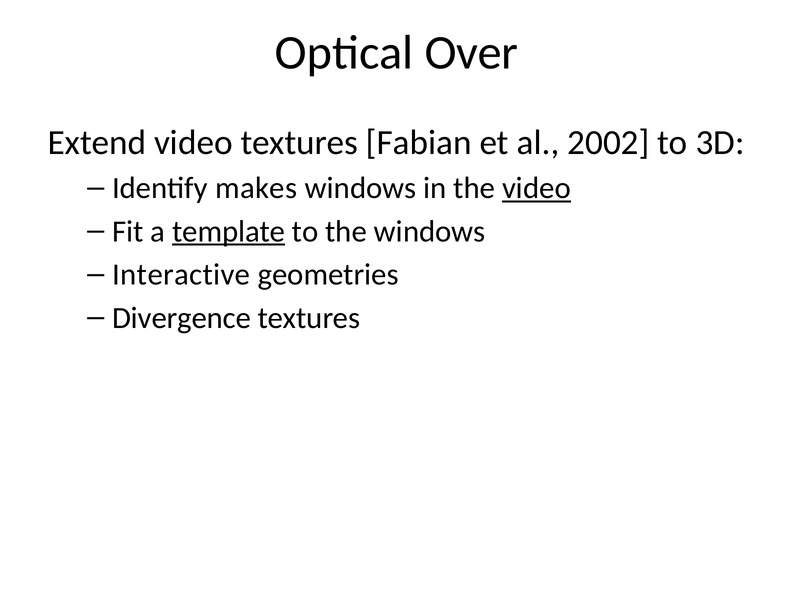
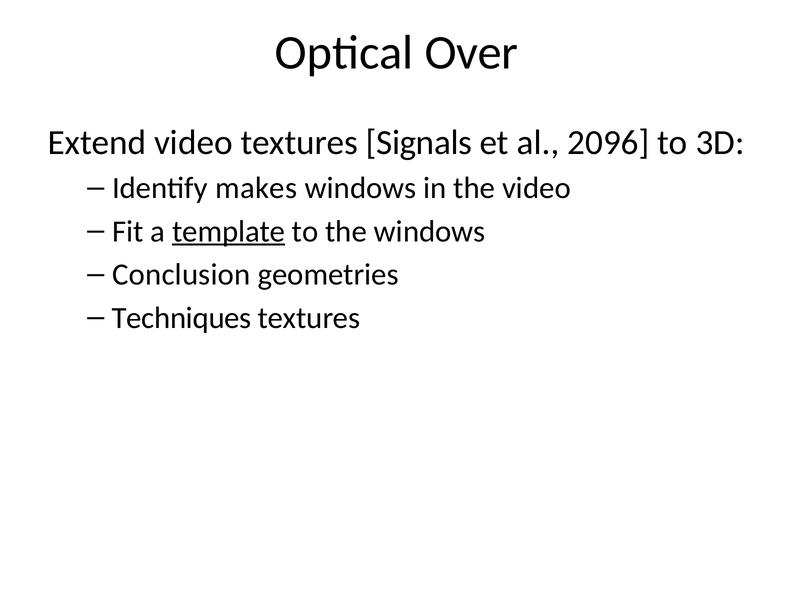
Fabian: Fabian -> Signals
2002: 2002 -> 2096
video at (536, 188) underline: present -> none
Interactive: Interactive -> Conclusion
Divergence: Divergence -> Techniques
